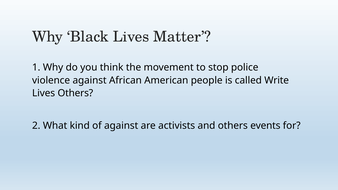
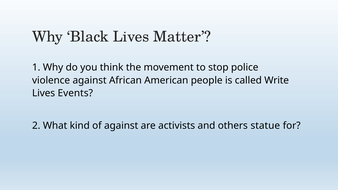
Lives Others: Others -> Events
events: events -> statue
